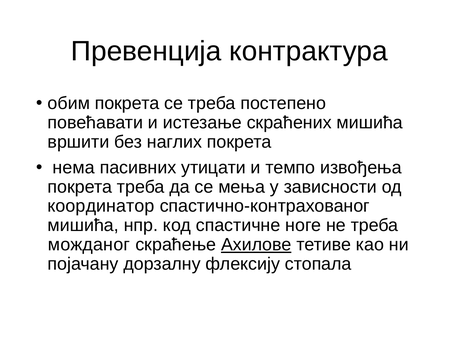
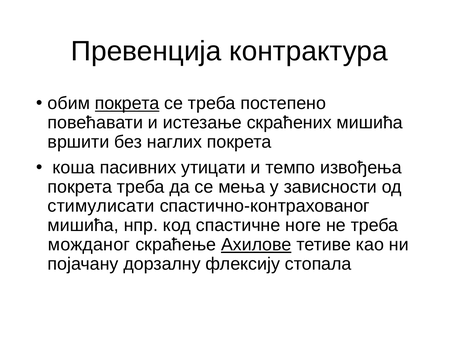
покрета at (127, 103) underline: none -> present
нема: нема -> коша
координатор: координатор -> стимулисати
